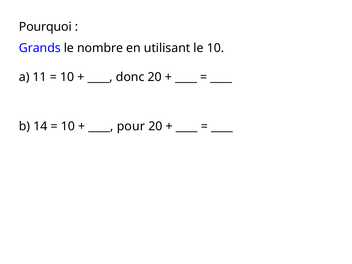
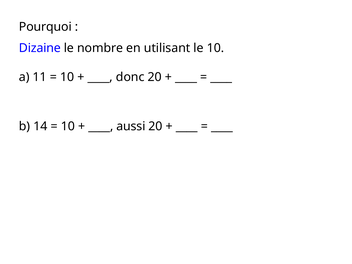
Grands: Grands -> Dizaine
pour: pour -> aussi
